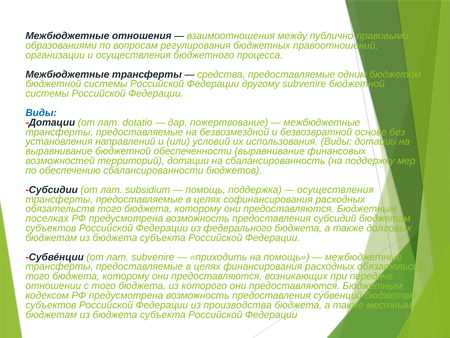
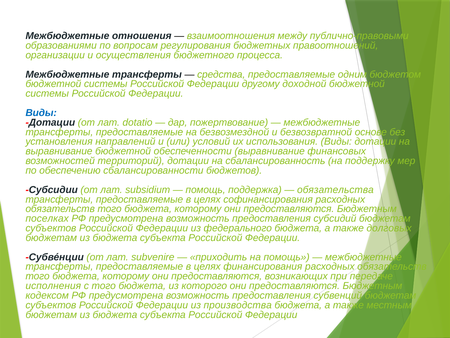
другому subvenire: subvenire -> доходной
осуществления at (335, 189): осуществления -> обязательства
отношении: отношении -> исполнения
